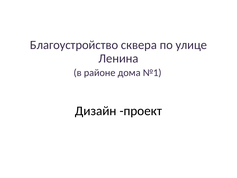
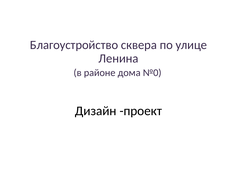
№1: №1 -> №0
